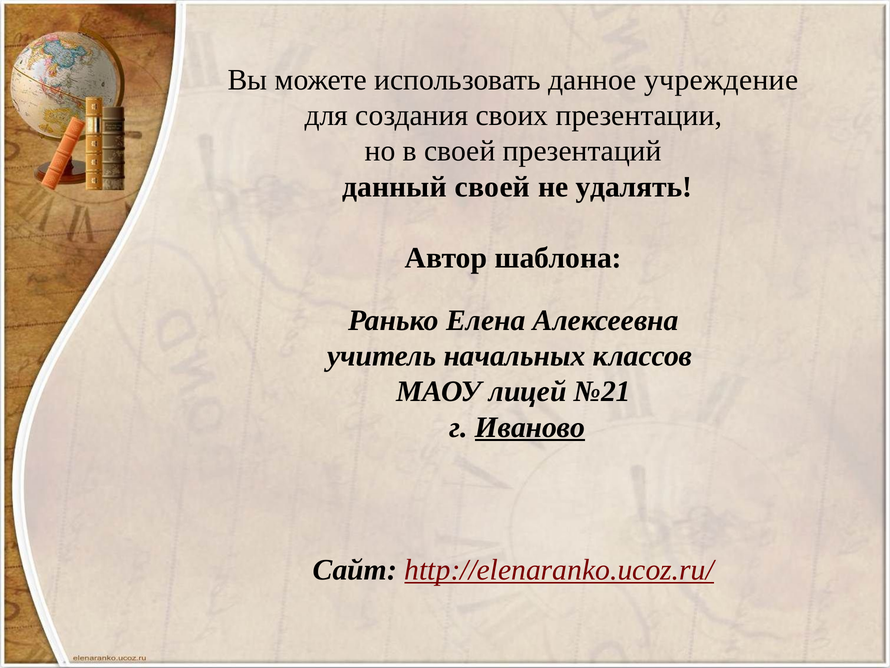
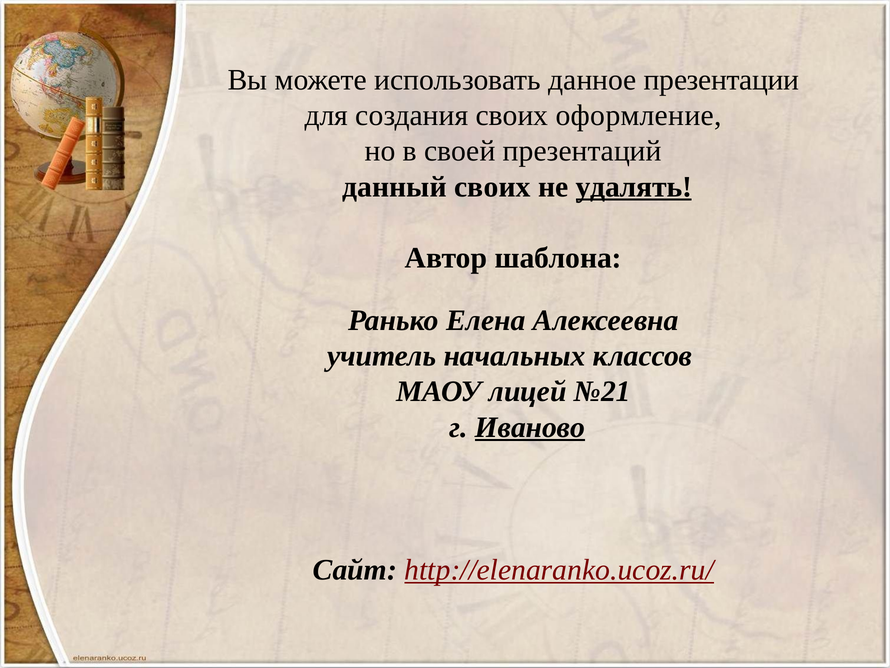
учреждение: учреждение -> презентации
презентации: презентации -> оформление
данный своей: своей -> своих
удалять underline: none -> present
